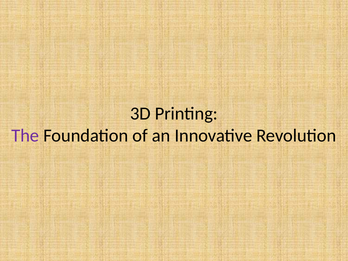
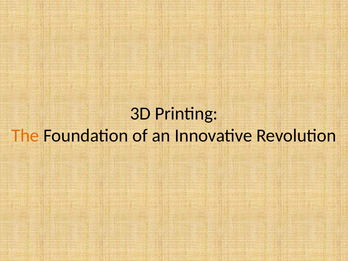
The colour: purple -> orange
